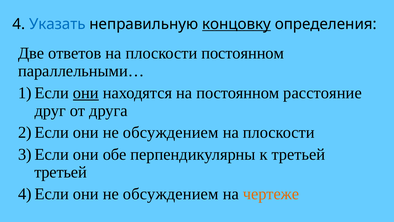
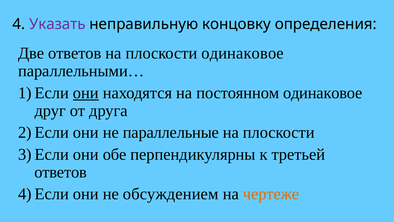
Указать colour: blue -> purple
концовку underline: present -> none
плоскости постоянном: постоянном -> одинаковое
постоянном расстояние: расстояние -> одинаковое
обсуждением at (171, 132): обсуждением -> параллельные
третьей at (61, 172): третьей -> ответов
